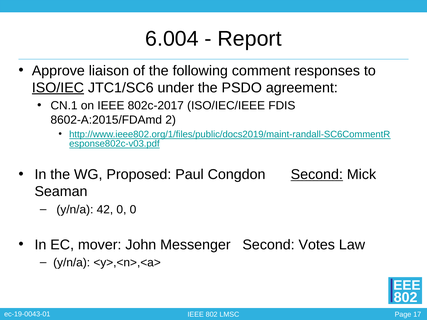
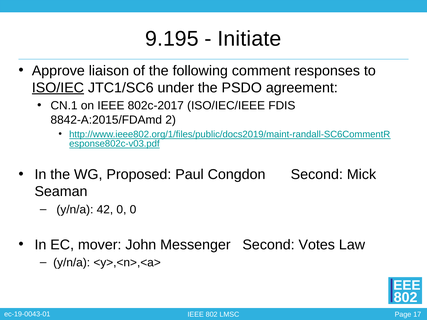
6.004: 6.004 -> 9.195
Report: Report -> Initiate
8602-A:2015/FDAmd: 8602-A:2015/FDAmd -> 8842-A:2015/FDAmd
Second at (317, 175) underline: present -> none
